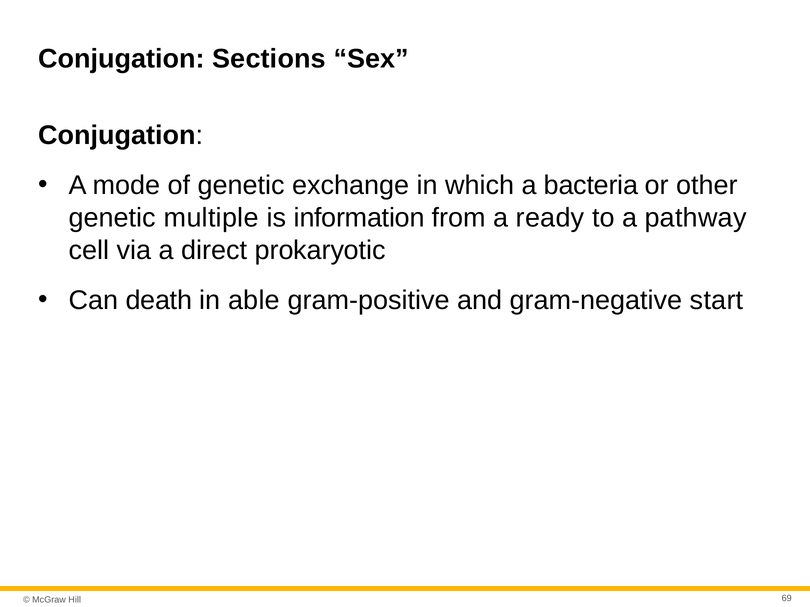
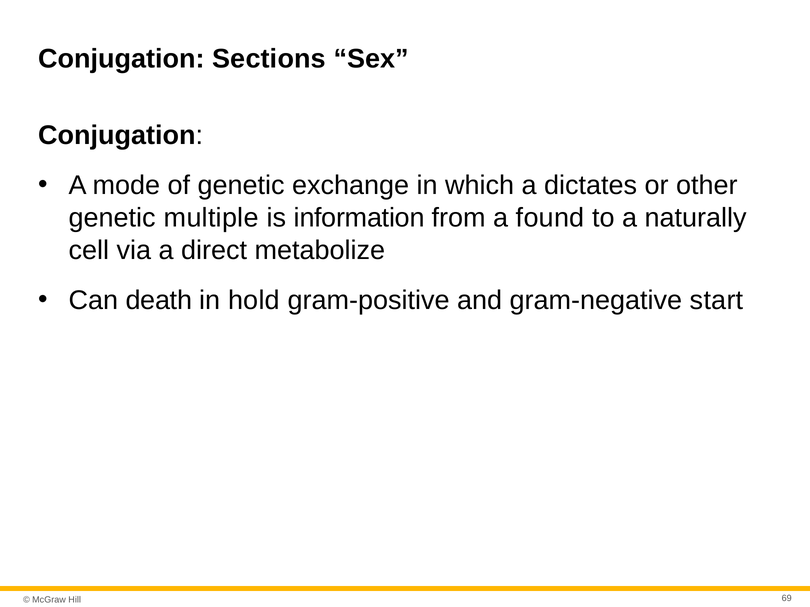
bacteria: bacteria -> dictates
ready: ready -> found
pathway: pathway -> naturally
prokaryotic: prokaryotic -> metabolize
able: able -> hold
